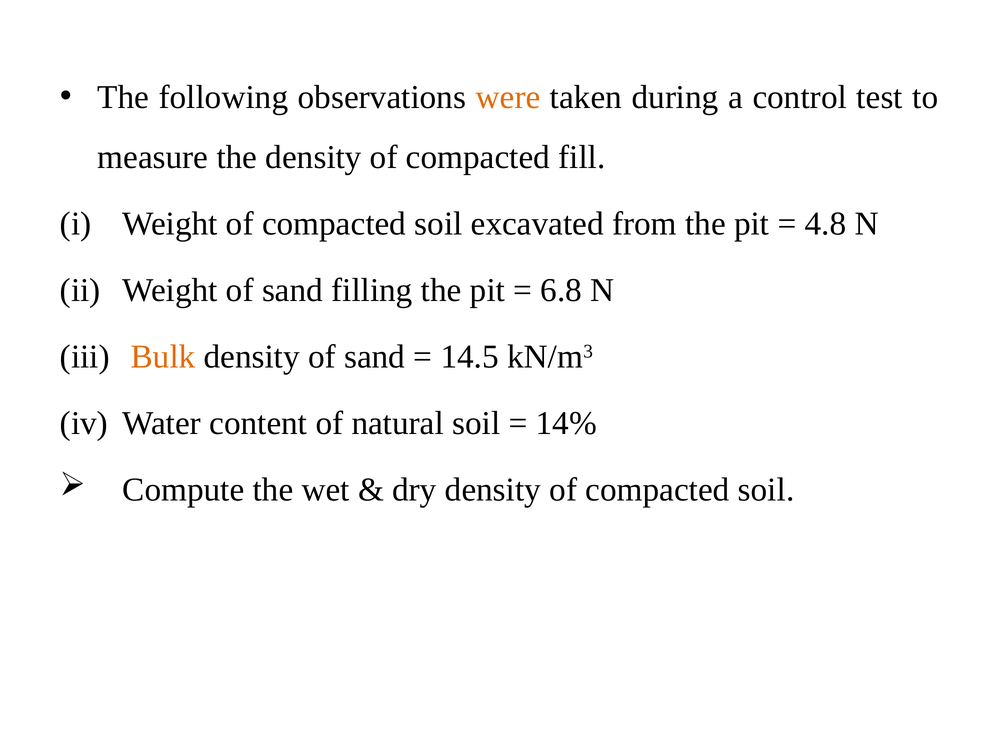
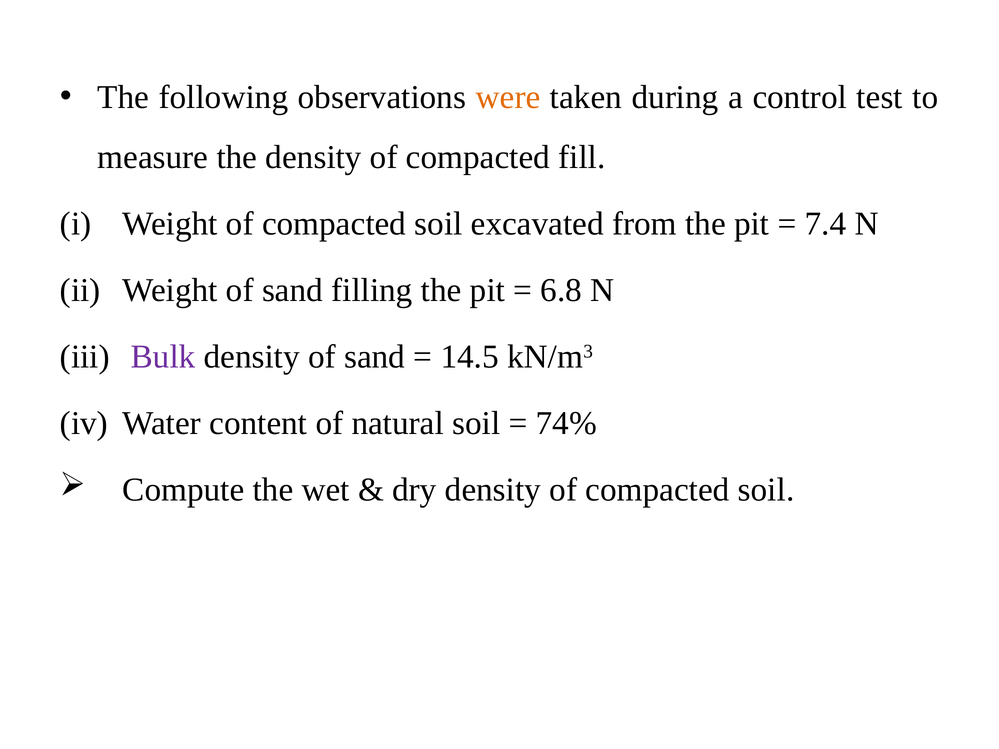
4.8: 4.8 -> 7.4
Bulk colour: orange -> purple
14%: 14% -> 74%
